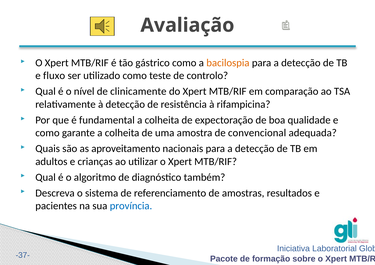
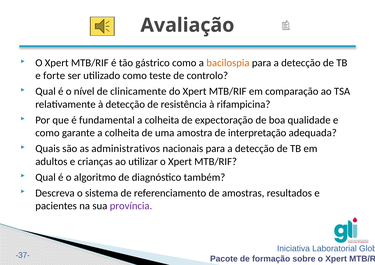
fluxo: fluxo -> forte
convencional: convencional -> interpretação
aproveitamento: aproveitamento -> administrativos
província colour: blue -> purple
